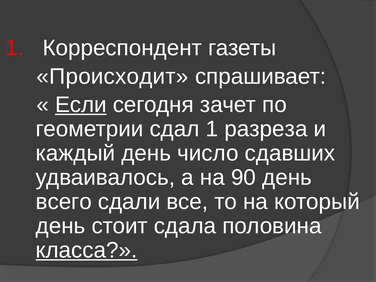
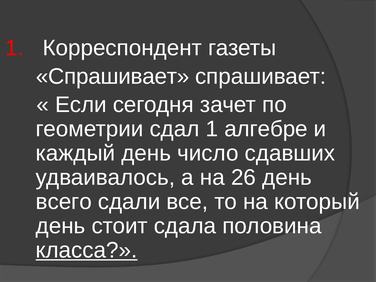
Происходит at (112, 76): Происходит -> Спрашивает
Если underline: present -> none
разреза: разреза -> алгебре
90: 90 -> 26
